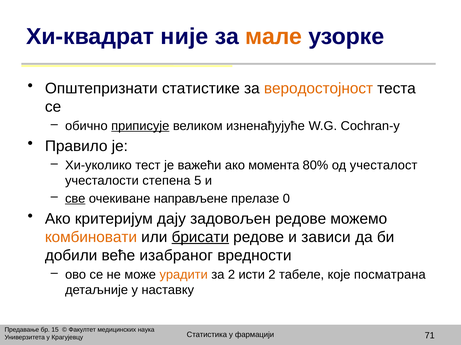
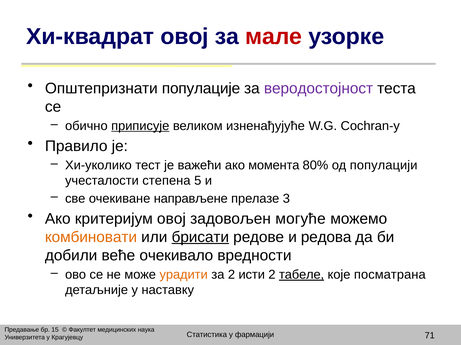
Хи-квадрат није: није -> овој
мале colour: orange -> red
статистике: статистике -> популације
веродостојност colour: orange -> purple
учесталост: учесталост -> популацији
све underline: present -> none
0: 0 -> 3
критеријум дају: дају -> овој
задовољен редове: редове -> могуће
зависи: зависи -> редова
изабраног: изабраног -> очекивало
табеле underline: none -> present
